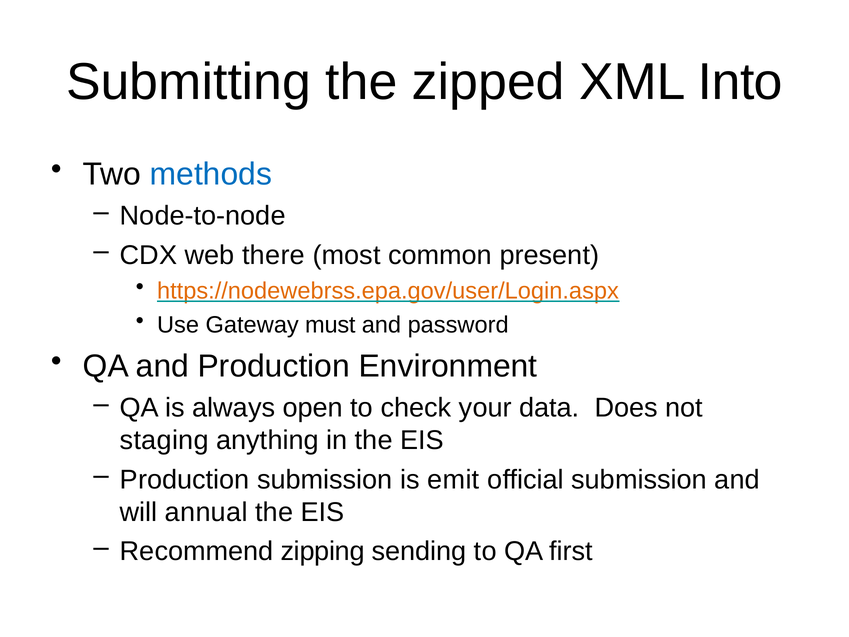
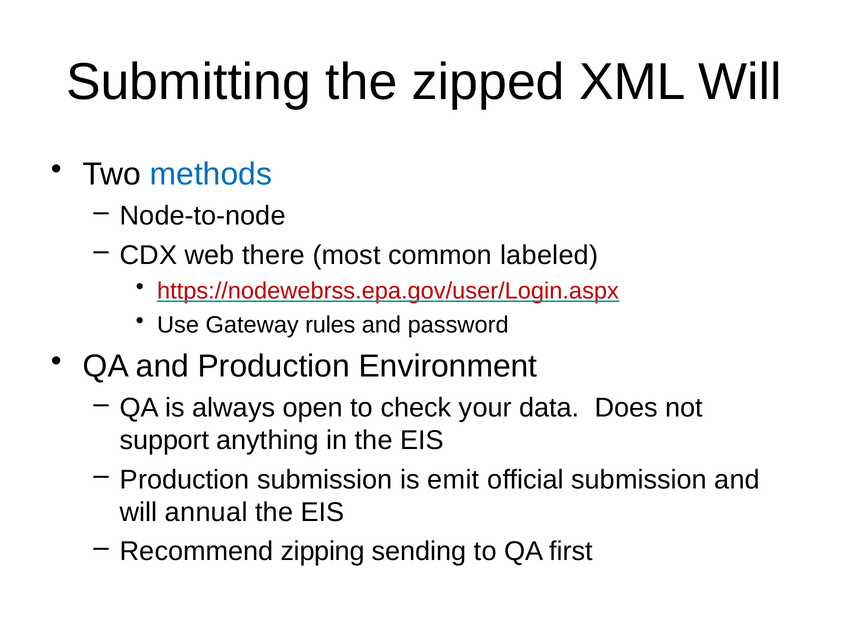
XML Into: Into -> Will
present: present -> labeled
https://nodewebrss.epa.gov/user/Login.aspx colour: orange -> red
must: must -> rules
staging: staging -> support
